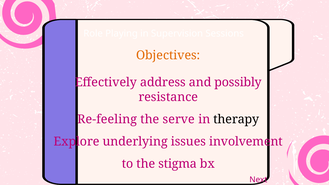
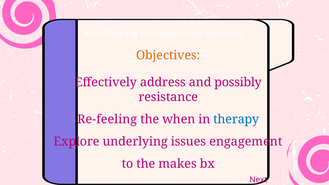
serve: serve -> when
therapy colour: black -> blue
involvement: involvement -> engagement
stigma: stigma -> makes
